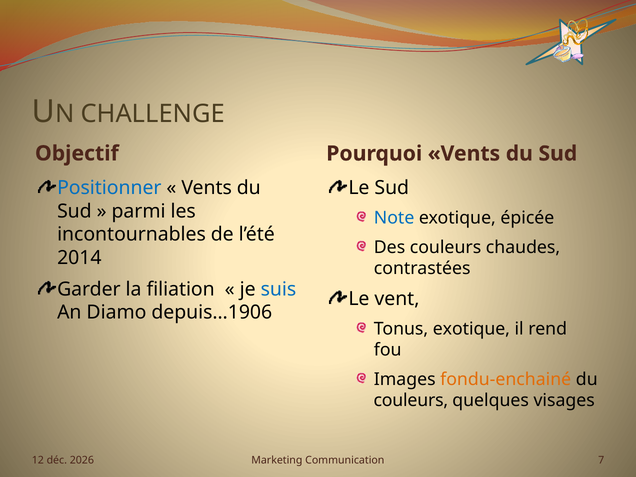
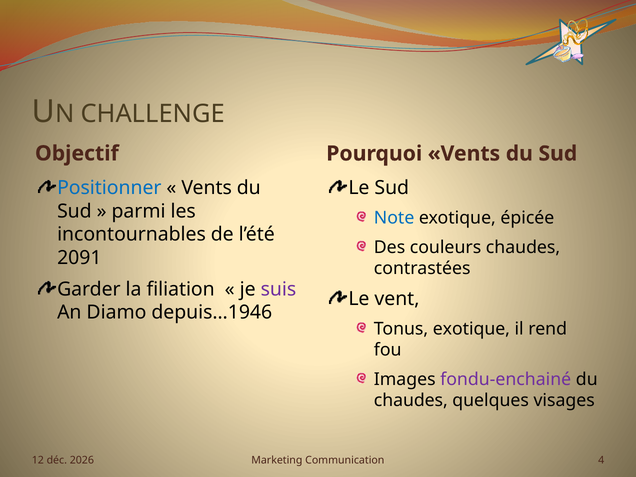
2014: 2014 -> 2091
suis colour: blue -> purple
depuis…1906: depuis…1906 -> depuis…1946
fondu-enchainé colour: orange -> purple
couleurs at (411, 400): couleurs -> chaudes
7: 7 -> 4
